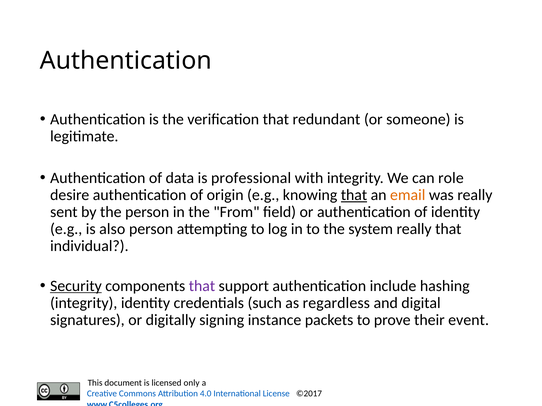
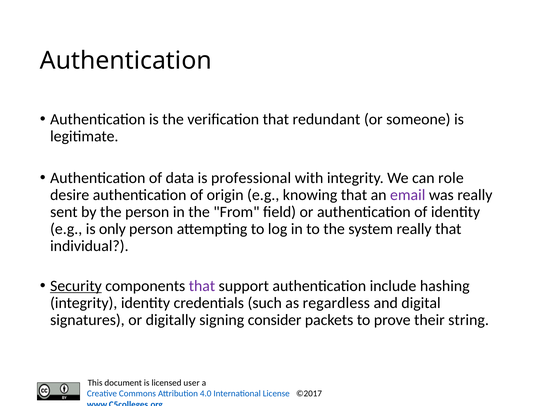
that at (354, 195) underline: present -> none
email colour: orange -> purple
also: also -> only
instance: instance -> consider
event: event -> string
only: only -> user
